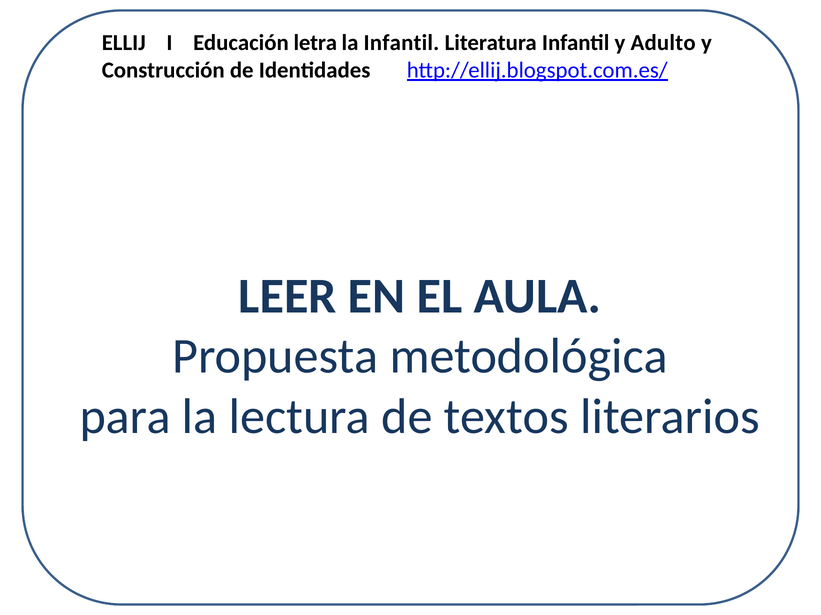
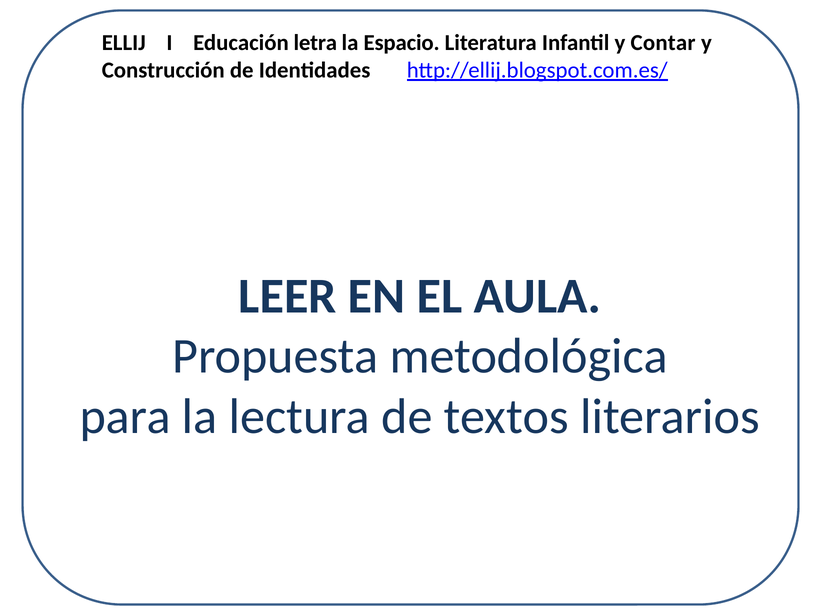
la Infantil: Infantil -> Espacio
Adulto: Adulto -> Contar
